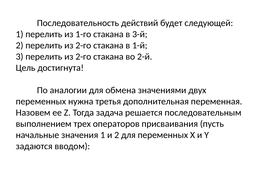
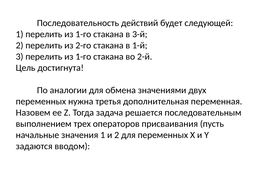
3 перелить из 2-го: 2-го -> 1-го
